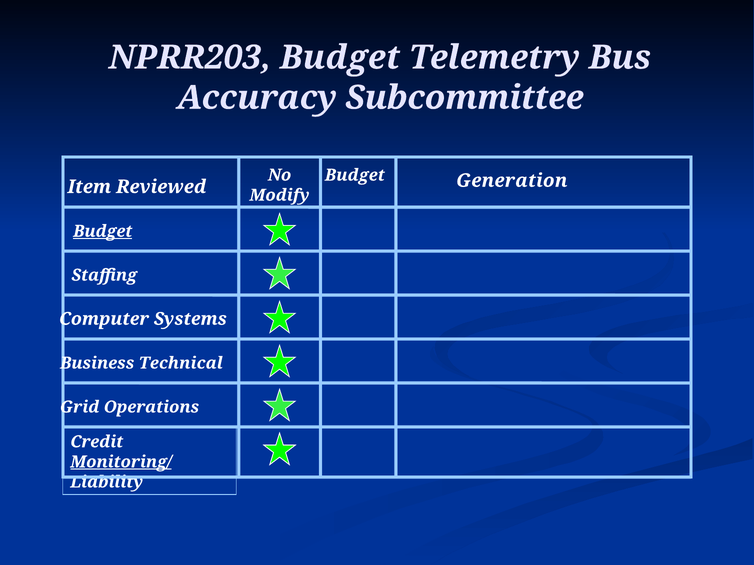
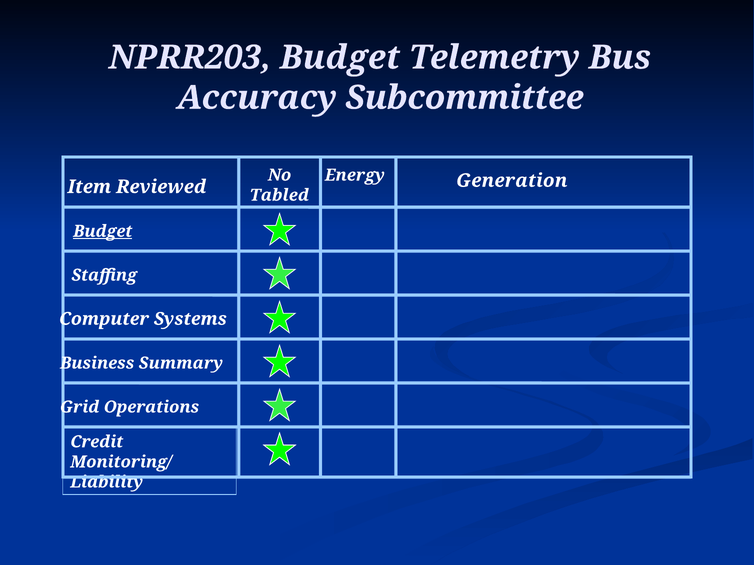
Budget at (355, 175): Budget -> Energy
Modify: Modify -> Tabled
Technical: Technical -> Summary
Monitoring/ underline: present -> none
